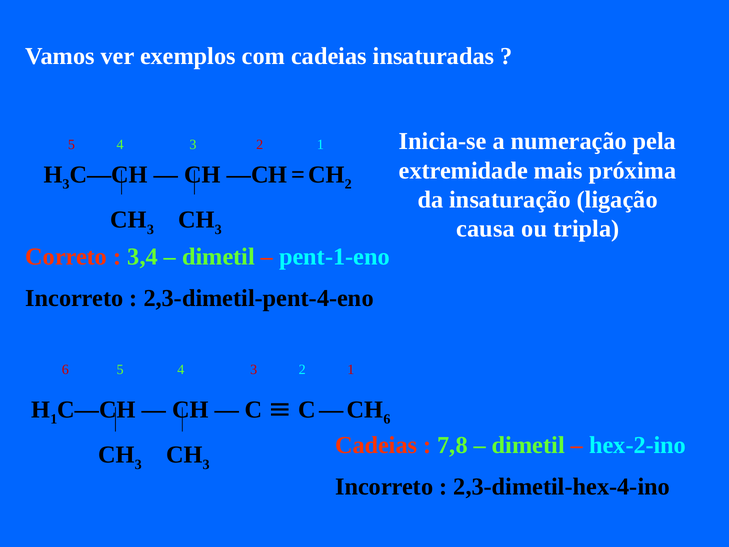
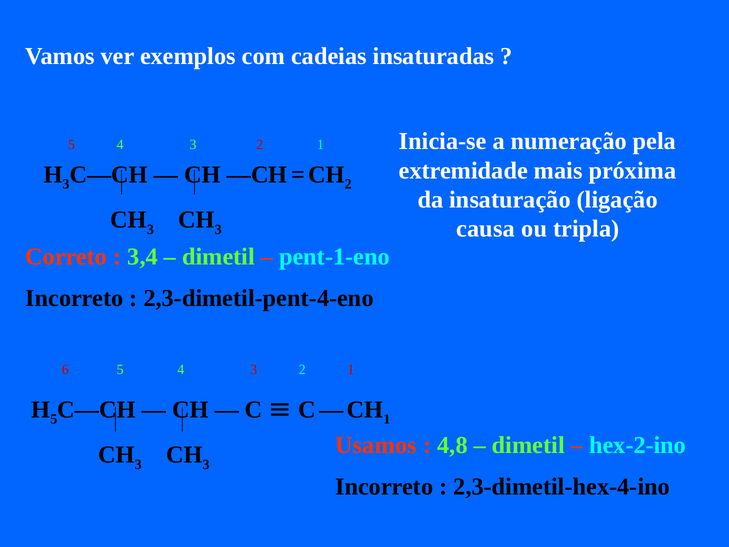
1 at (54, 419): 1 -> 5
CH 6: 6 -> 1
Cadeias at (376, 445): Cadeias -> Usamos
7,8: 7,8 -> 4,8
